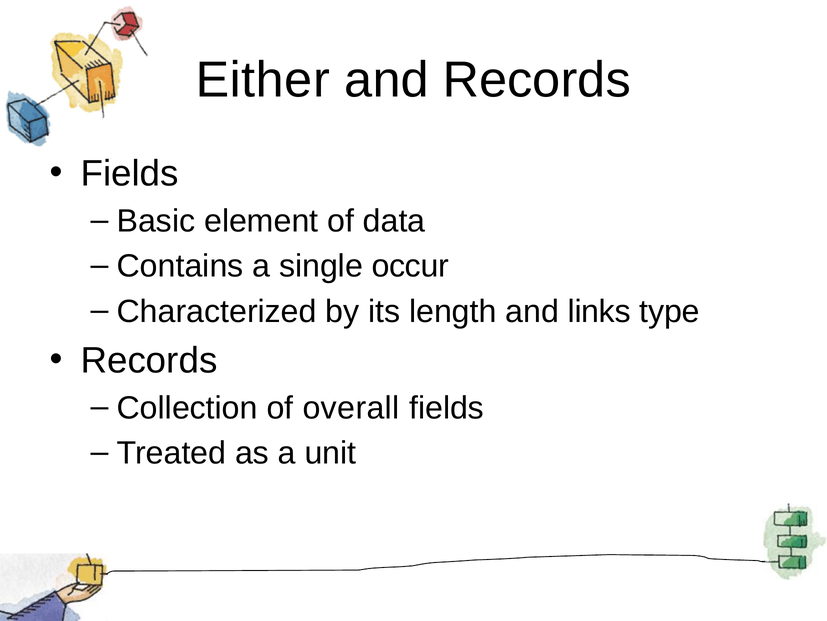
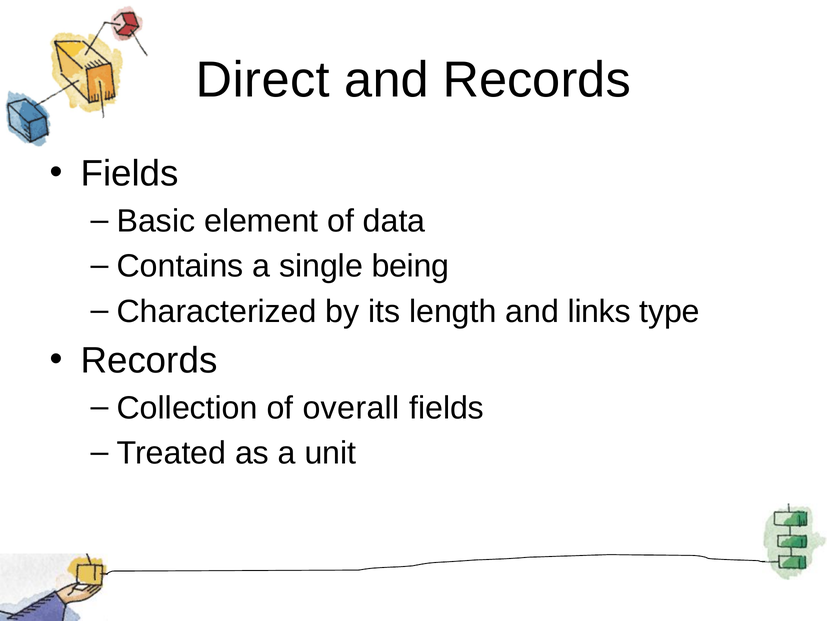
Either: Either -> Direct
occur: occur -> being
